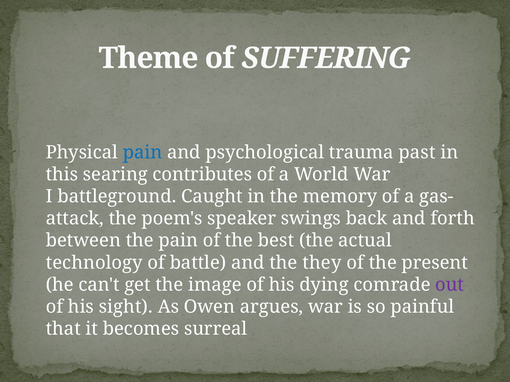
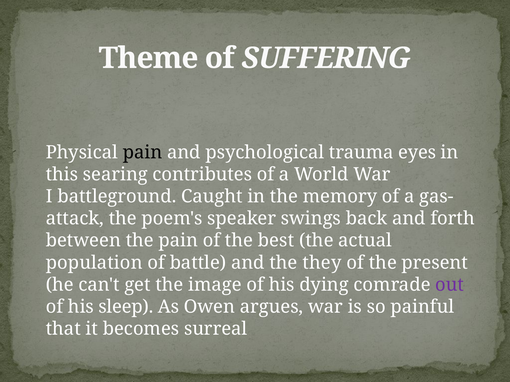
pain at (143, 153) colour: blue -> black
past: past -> eyes
technology: technology -> population
sight: sight -> sleep
